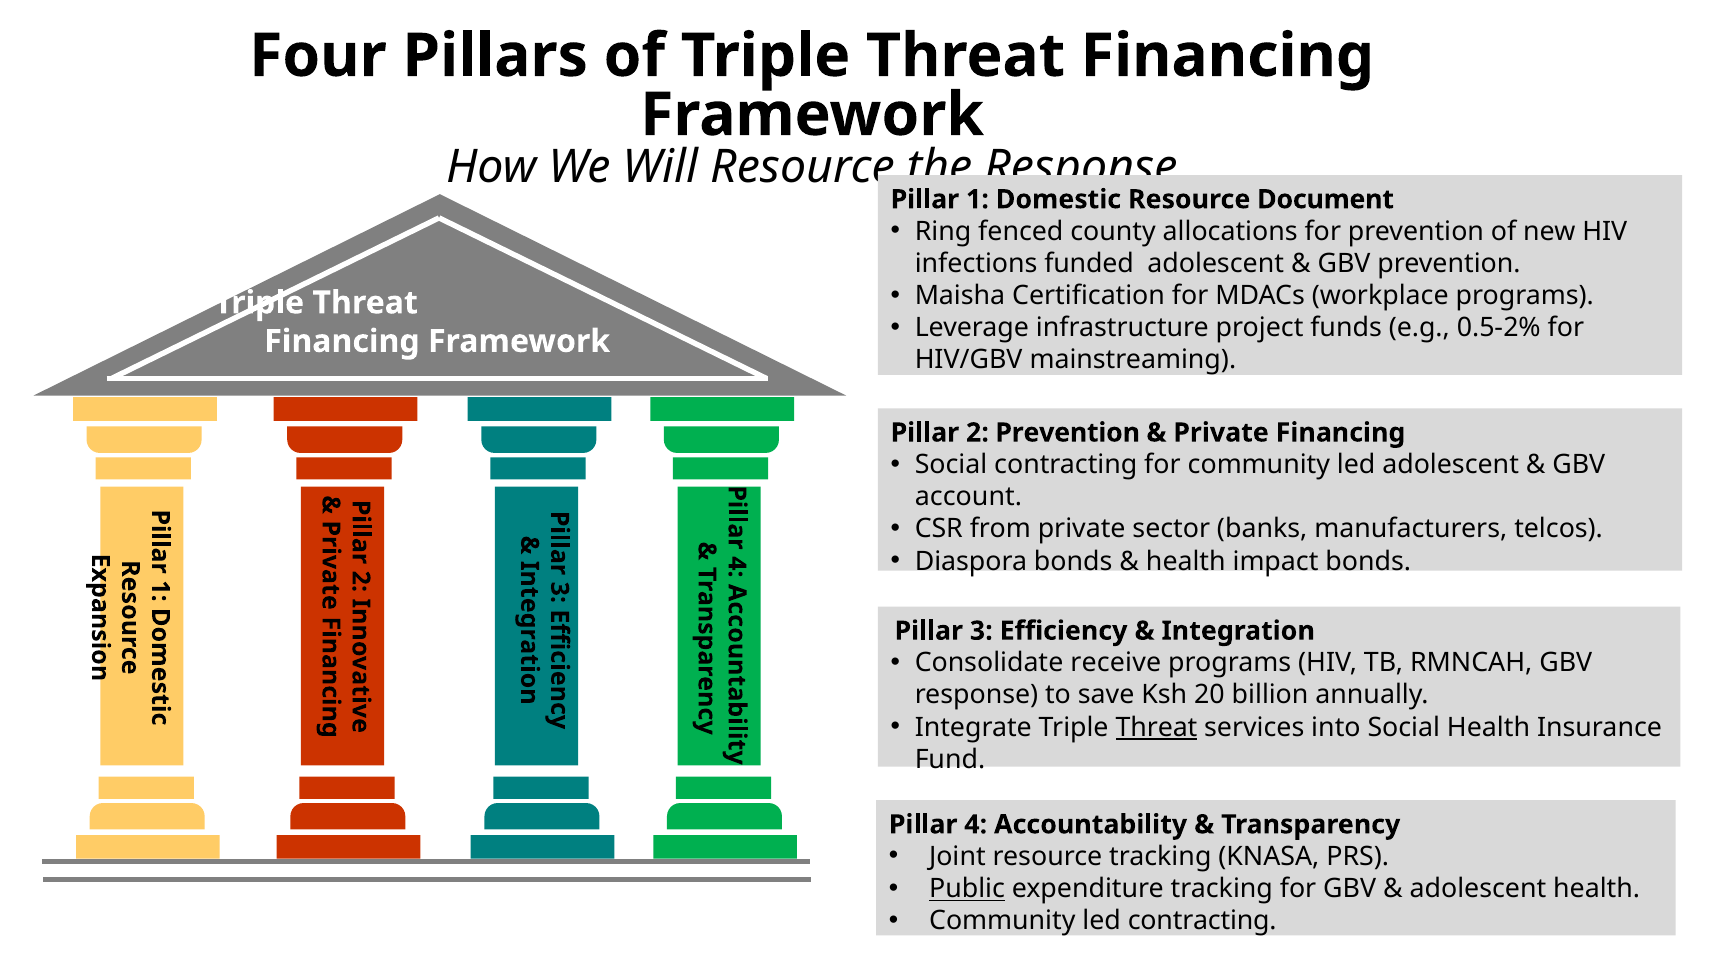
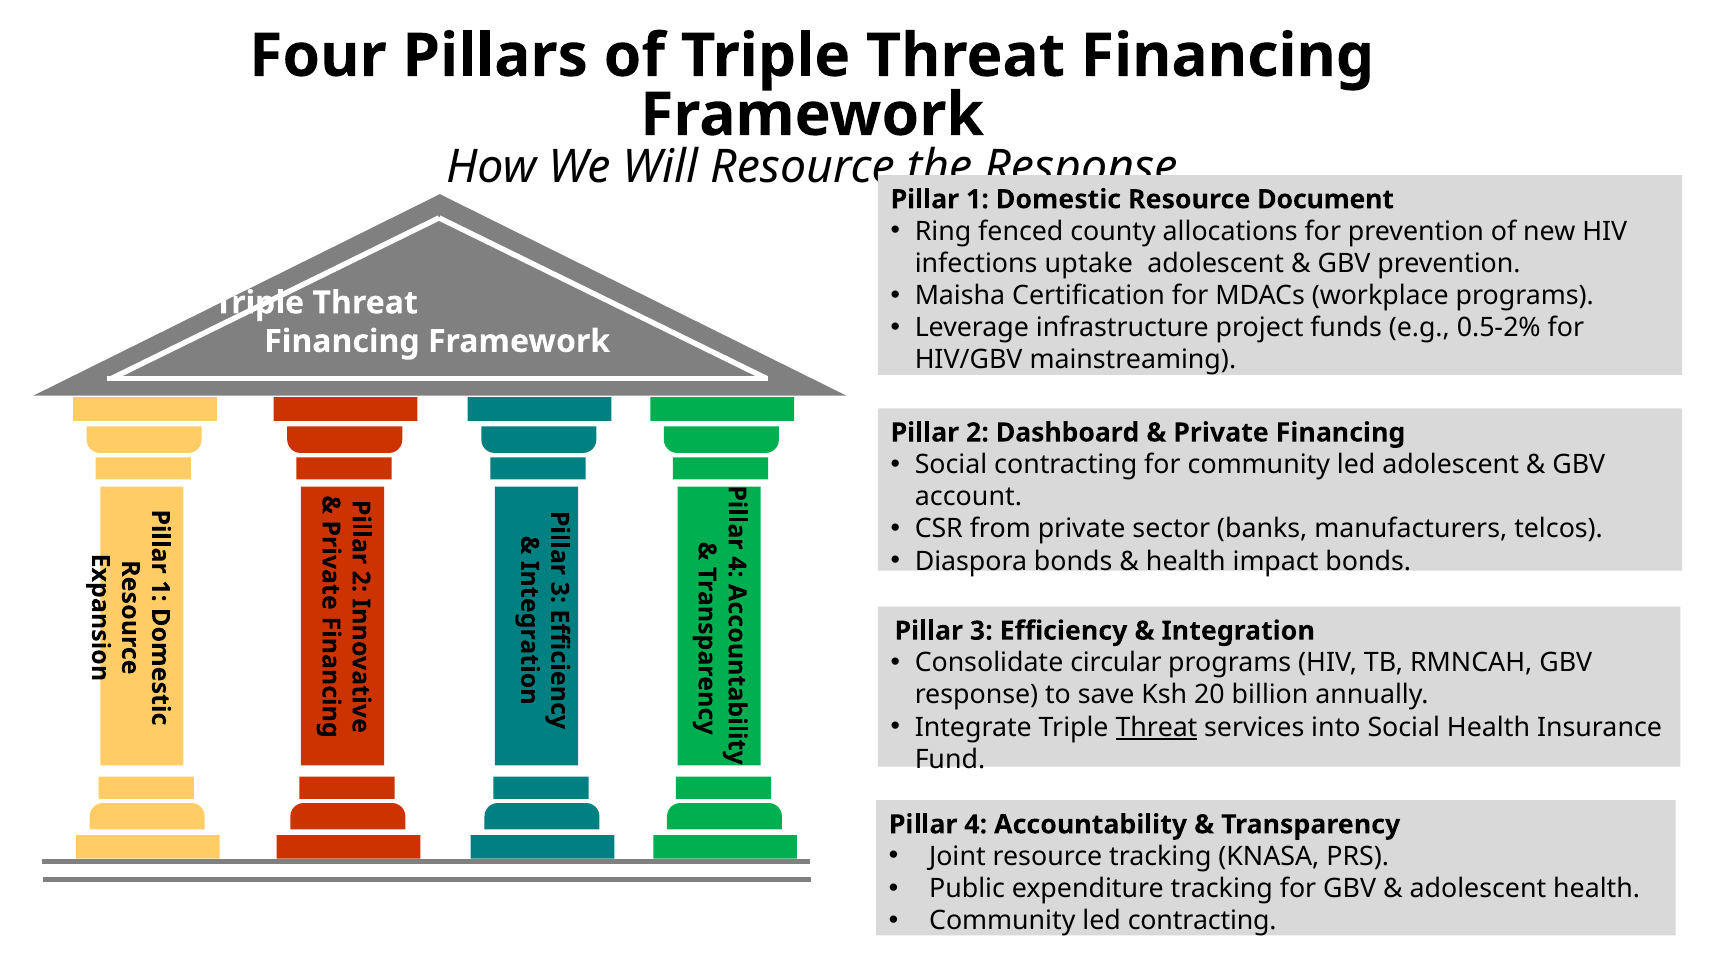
funded: funded -> uptake
2 Prevention: Prevention -> Dashboard
receive: receive -> circular
Public underline: present -> none
